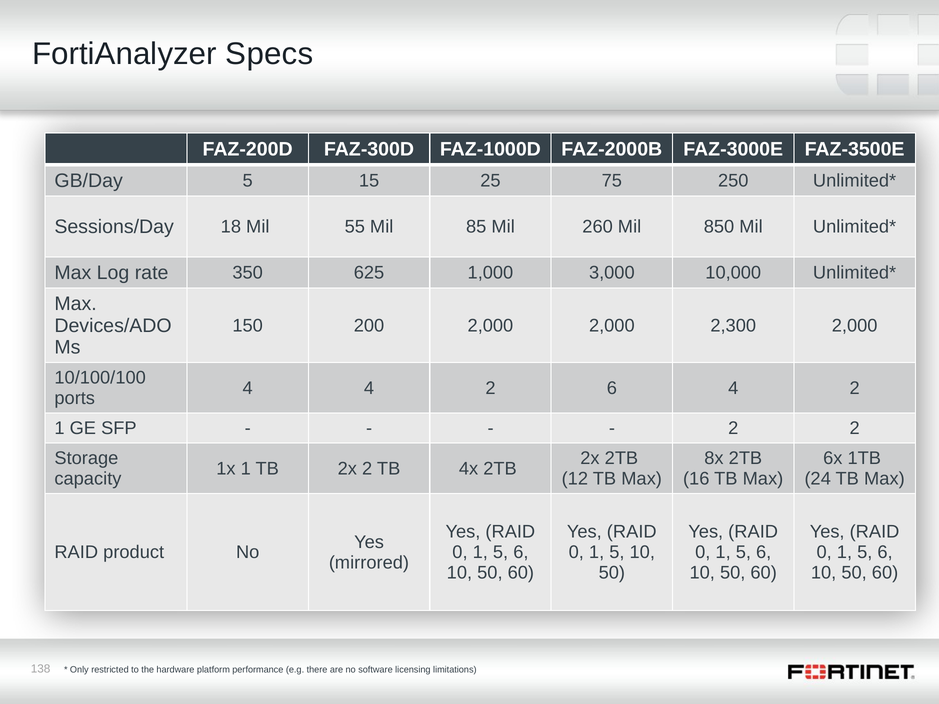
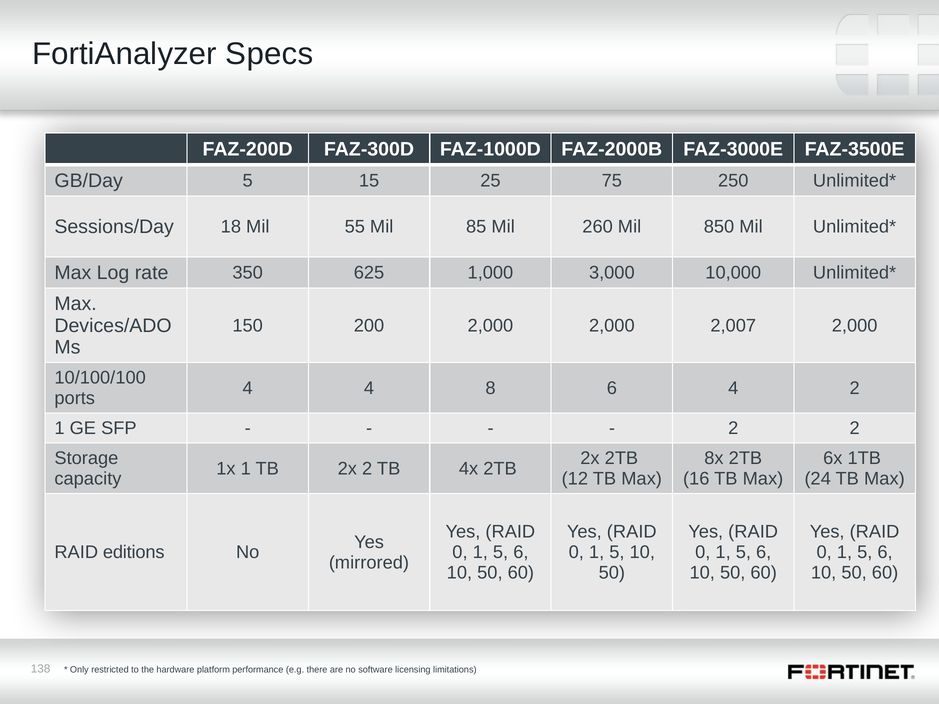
2,300: 2,300 -> 2,007
4 4 2: 2 -> 8
product: product -> editions
